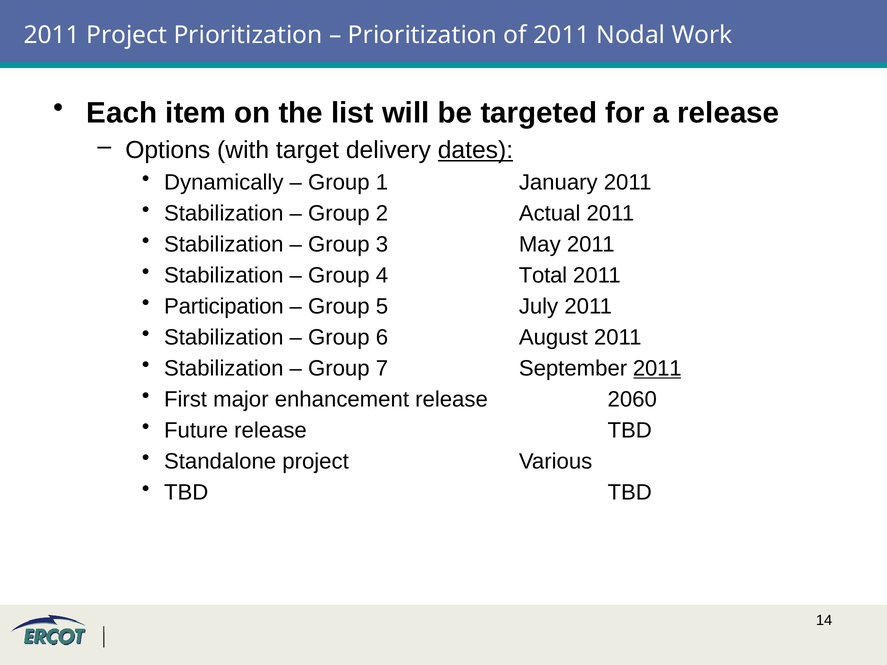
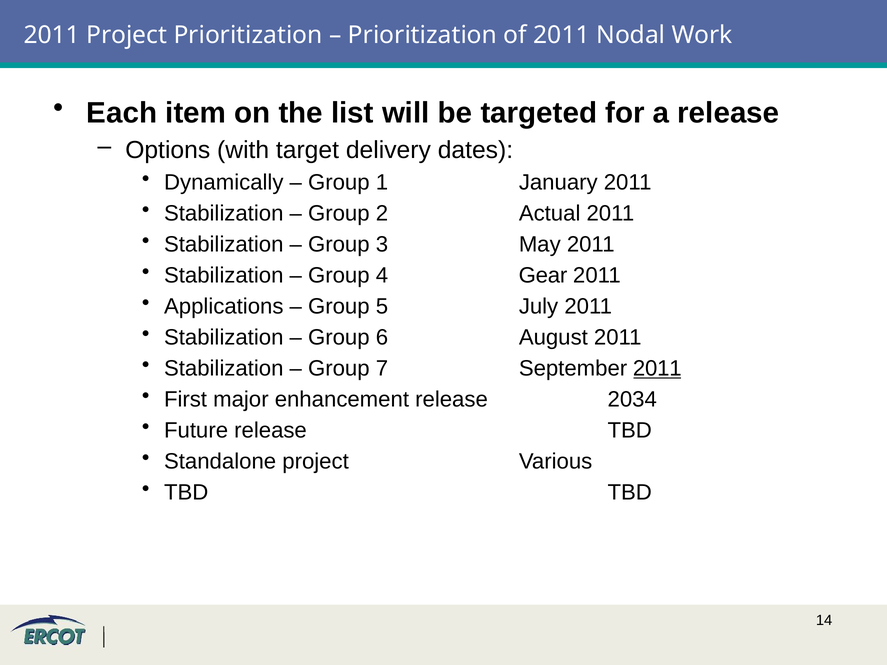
dates underline: present -> none
Total: Total -> Gear
Participation: Participation -> Applications
2060: 2060 -> 2034
